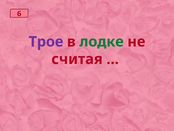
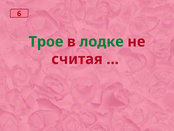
Трое colour: purple -> green
